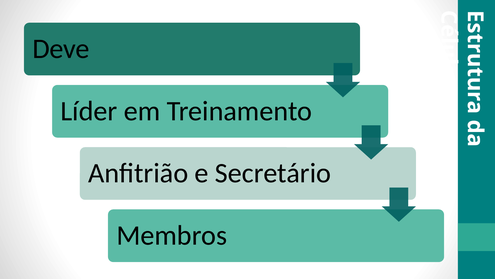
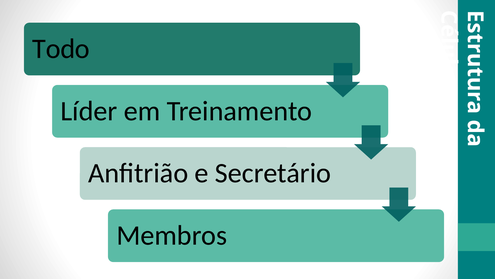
Deve: Deve -> Todo
